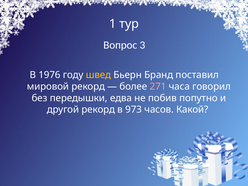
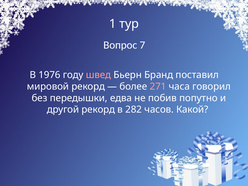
3: 3 -> 7
швед colour: yellow -> pink
973: 973 -> 282
